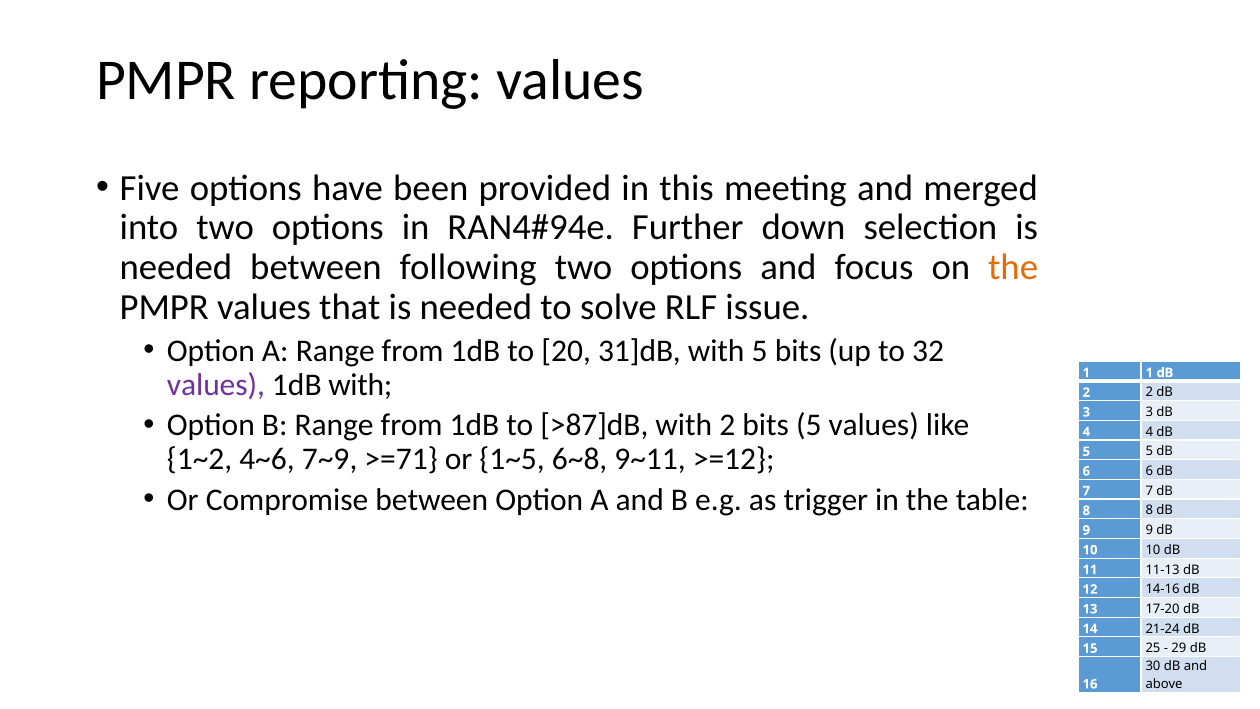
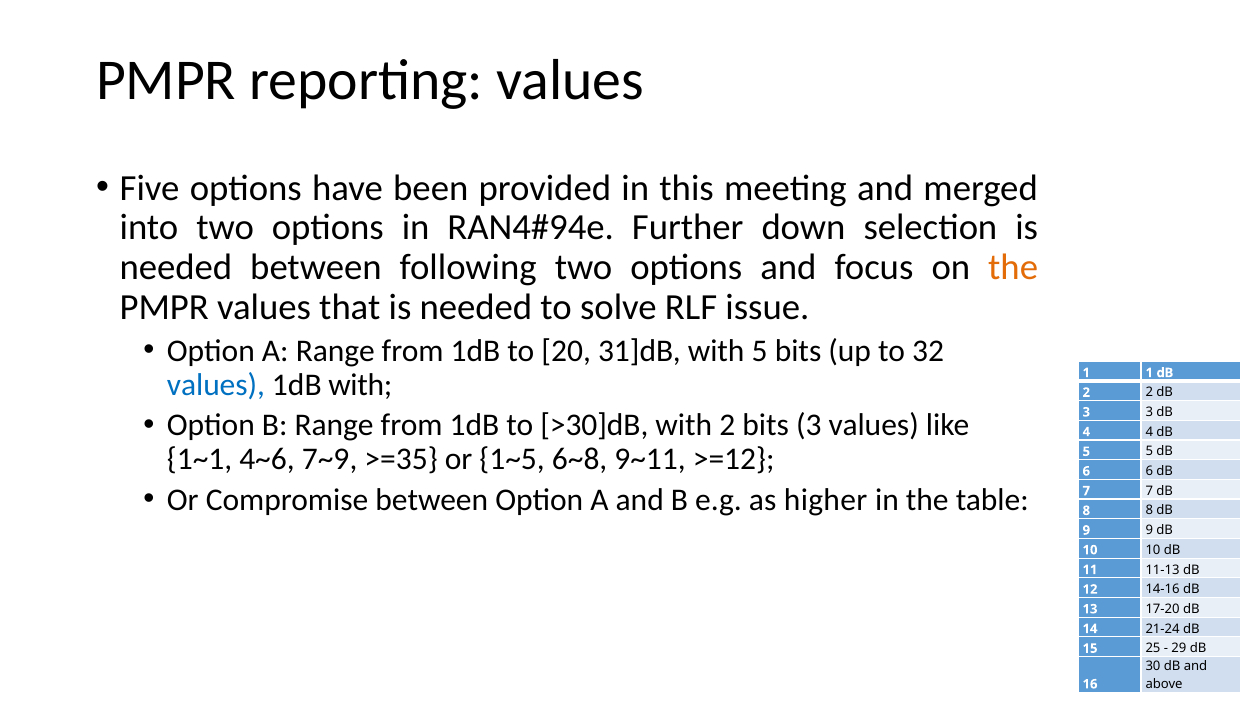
values at (216, 384) colour: purple -> blue
>87]dB: >87]dB -> >30]dB
bits 5: 5 -> 3
1~2: 1~2 -> 1~1
>=71: >=71 -> >=35
trigger: trigger -> higher
